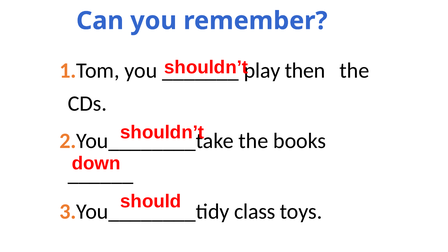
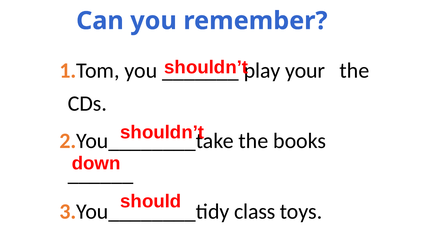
then: then -> your
